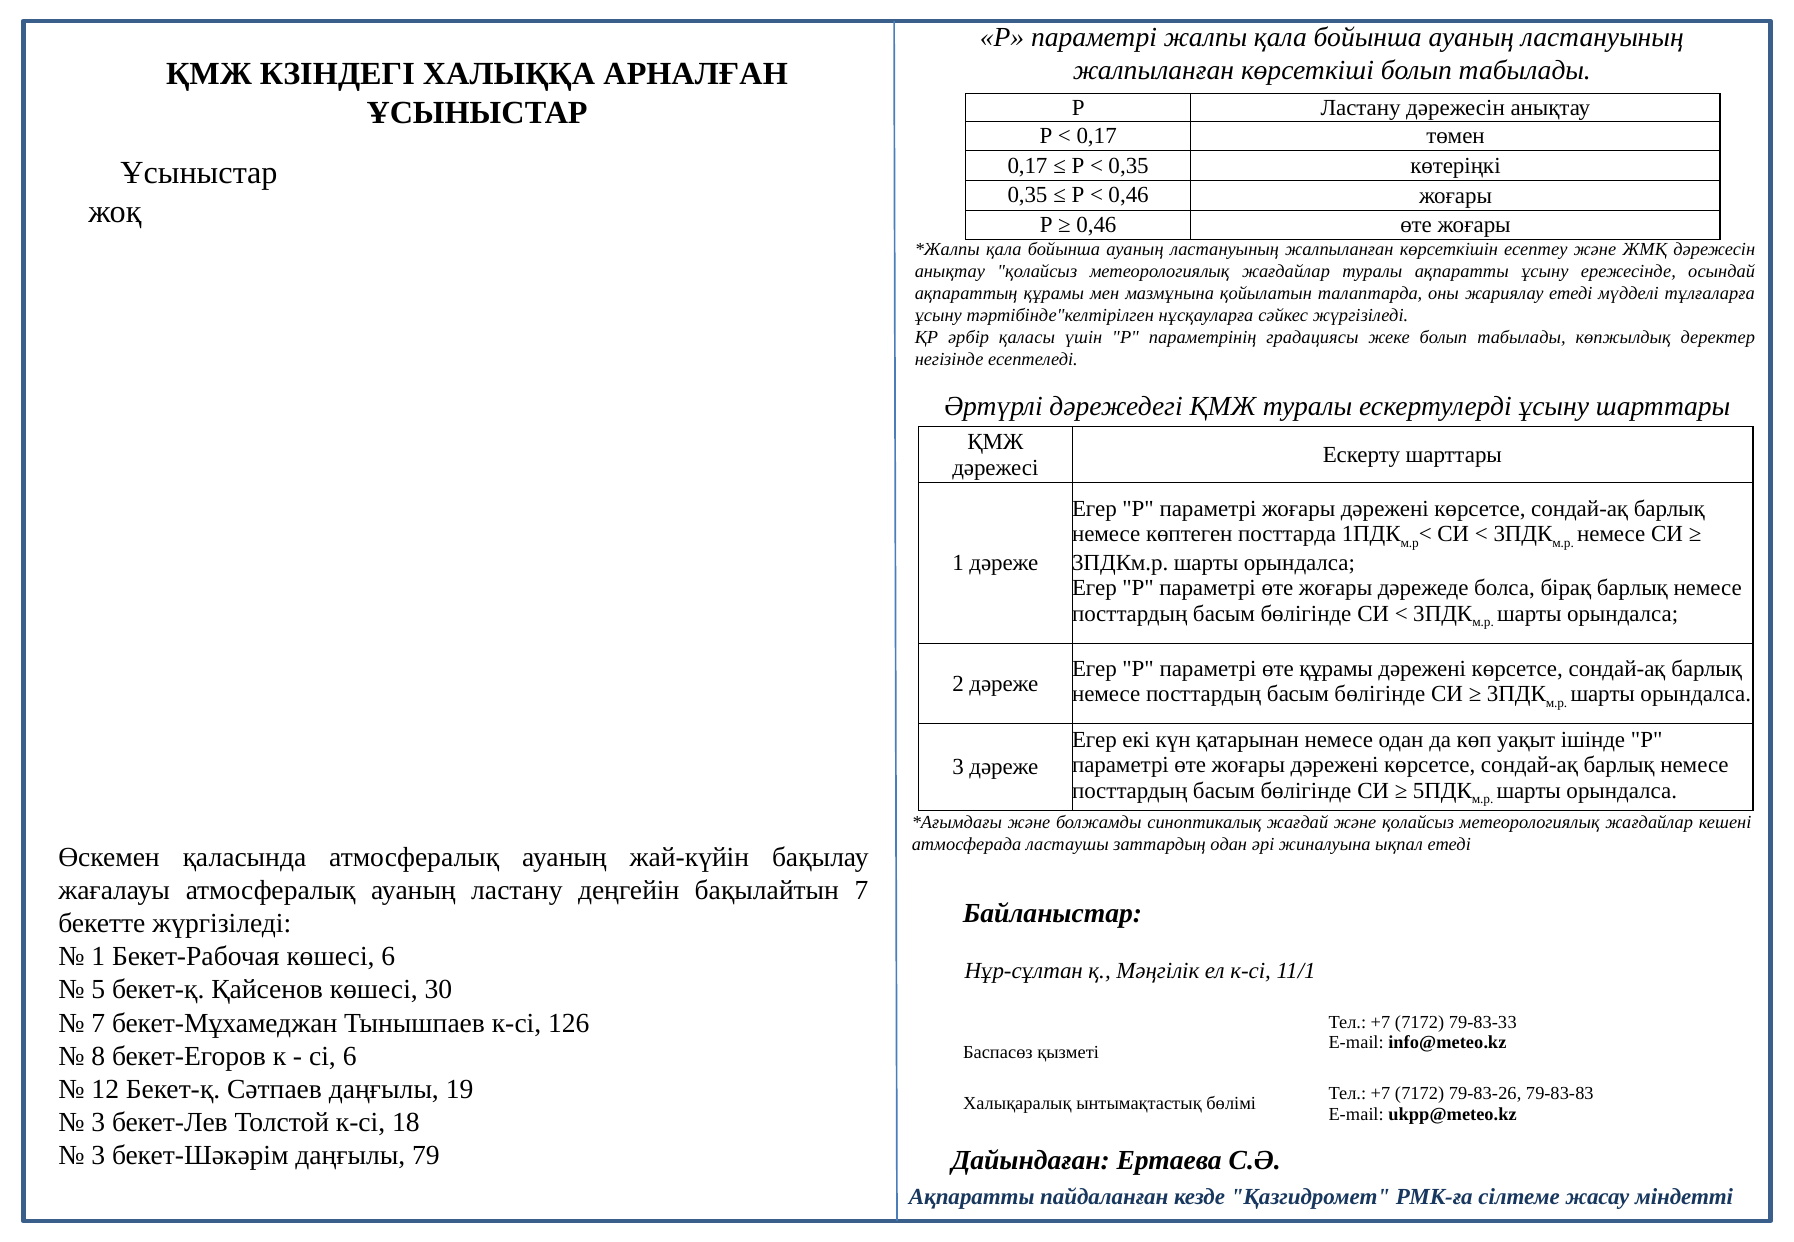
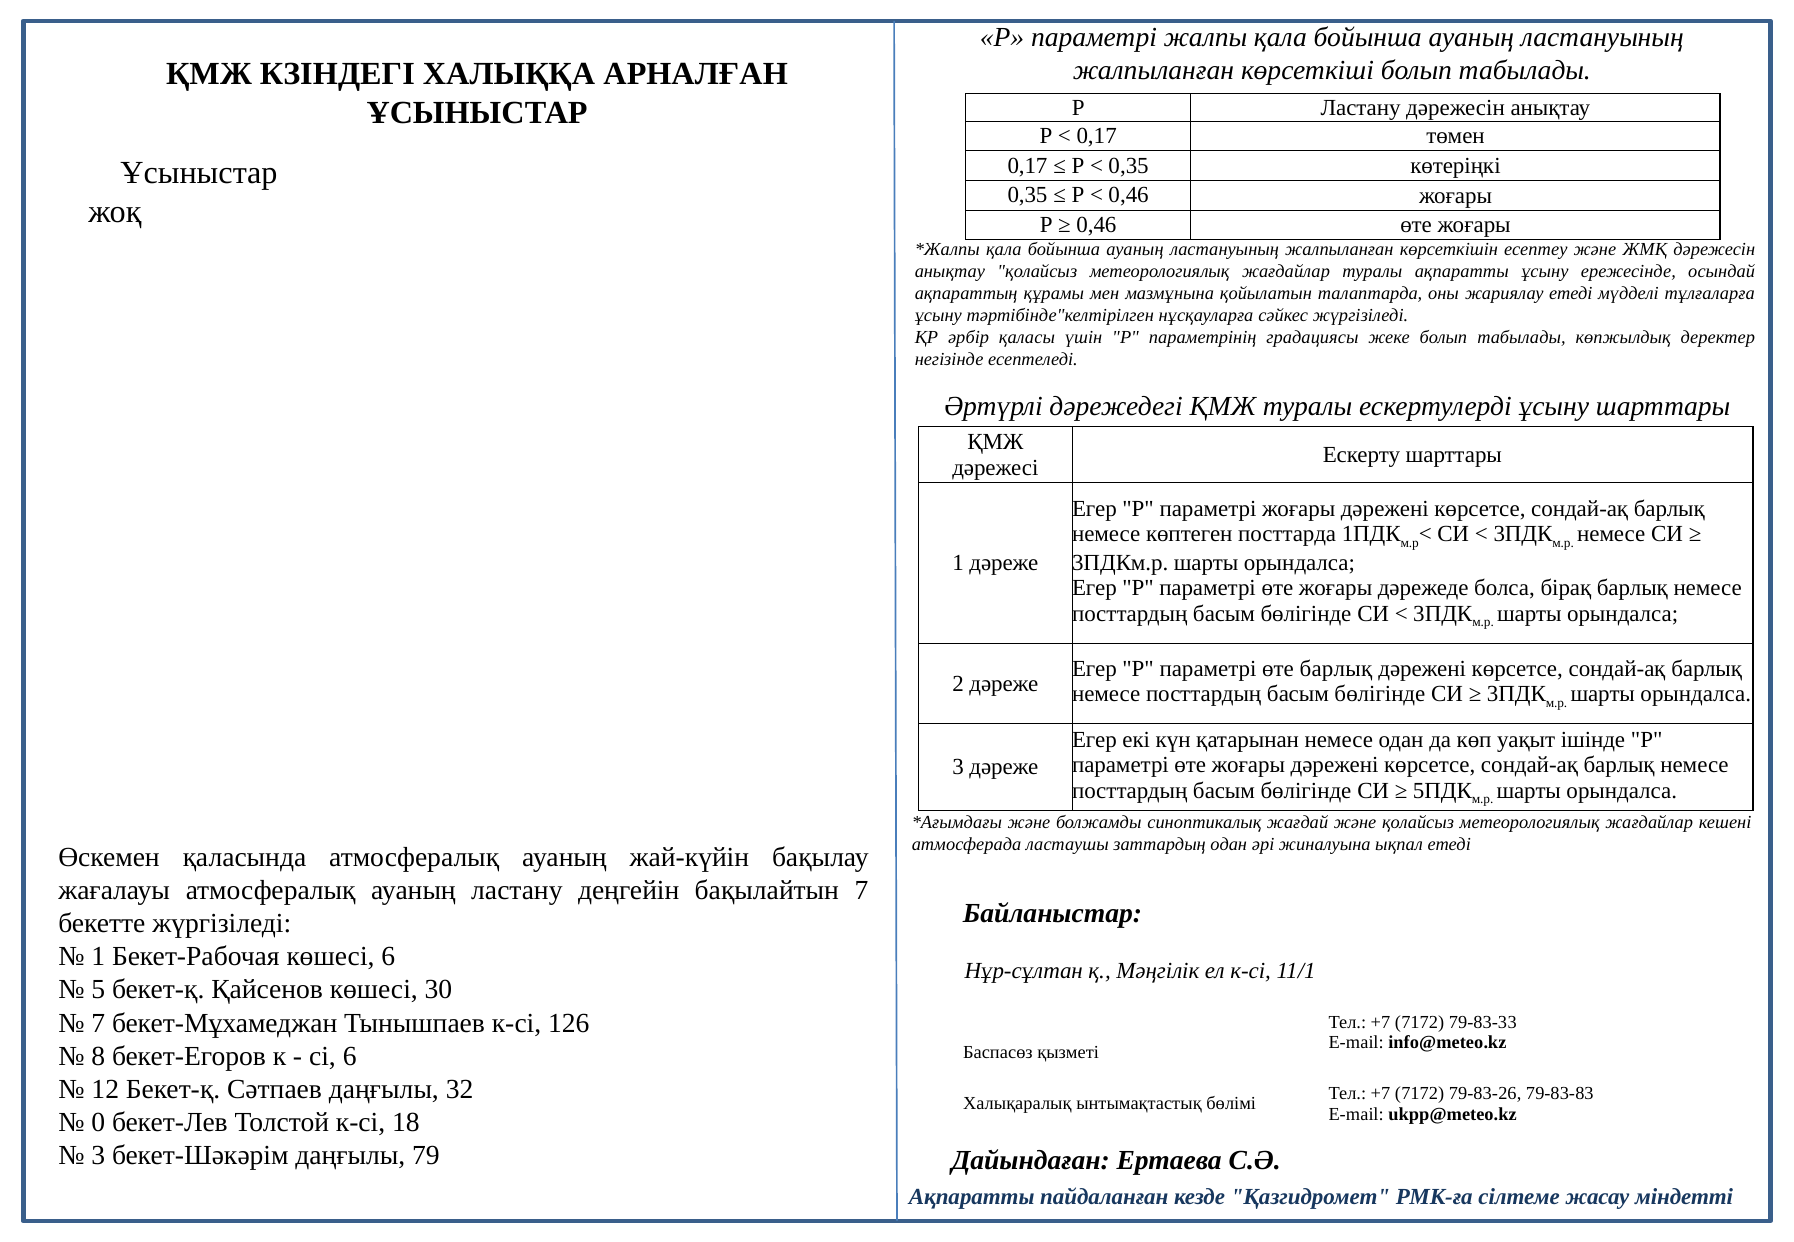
өте құрамы: құрамы -> барлық
19: 19 -> 32
3 at (98, 1122): 3 -> 0
